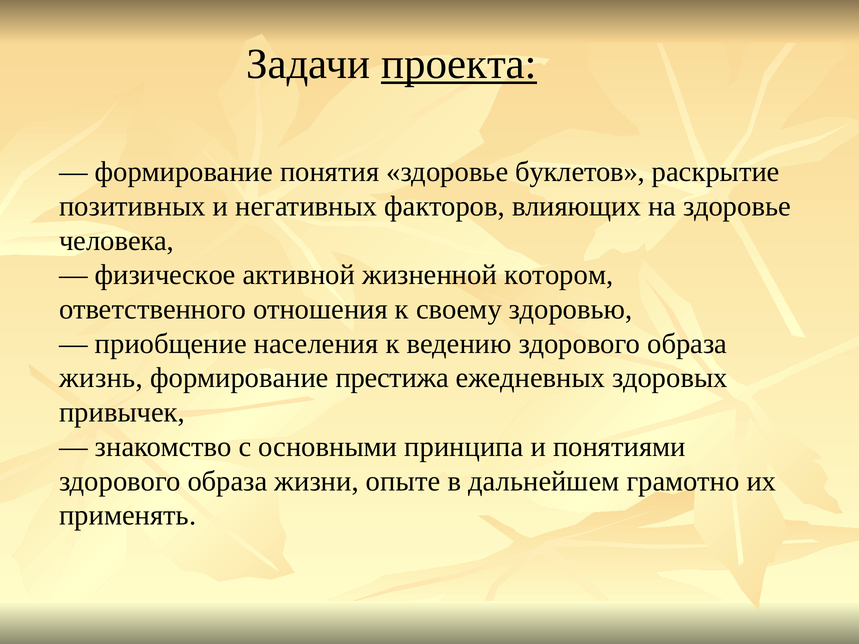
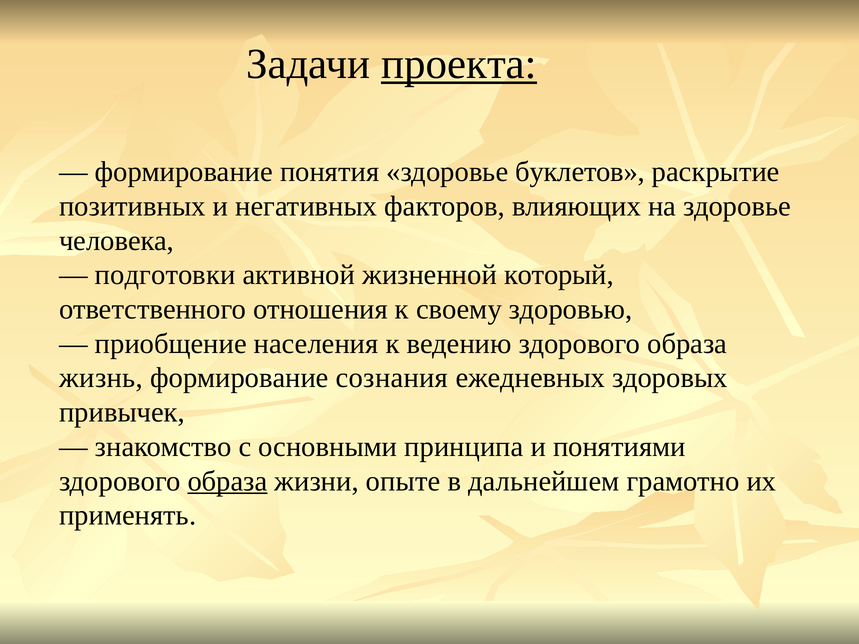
физическое: физическое -> подготовки
котором: котором -> который
престижа: престижа -> сознания
образа at (227, 481) underline: none -> present
